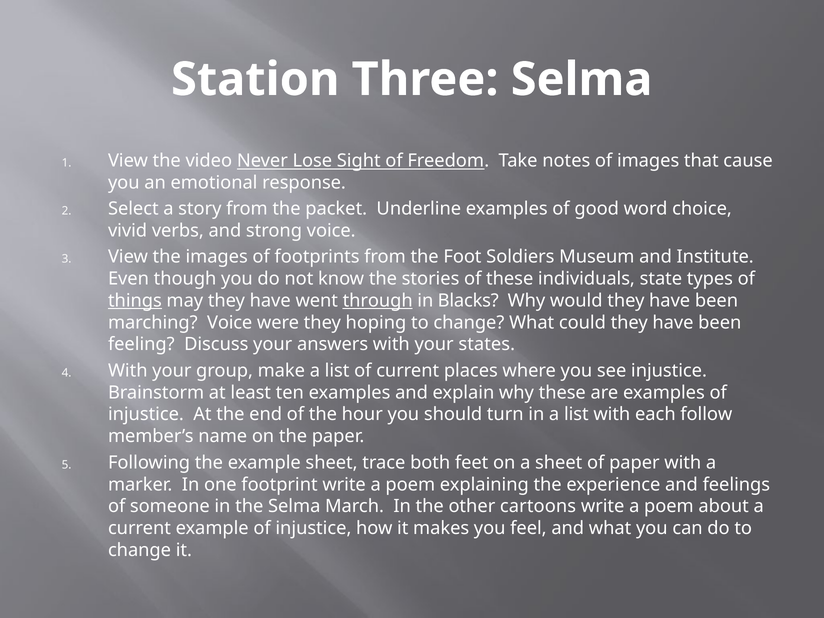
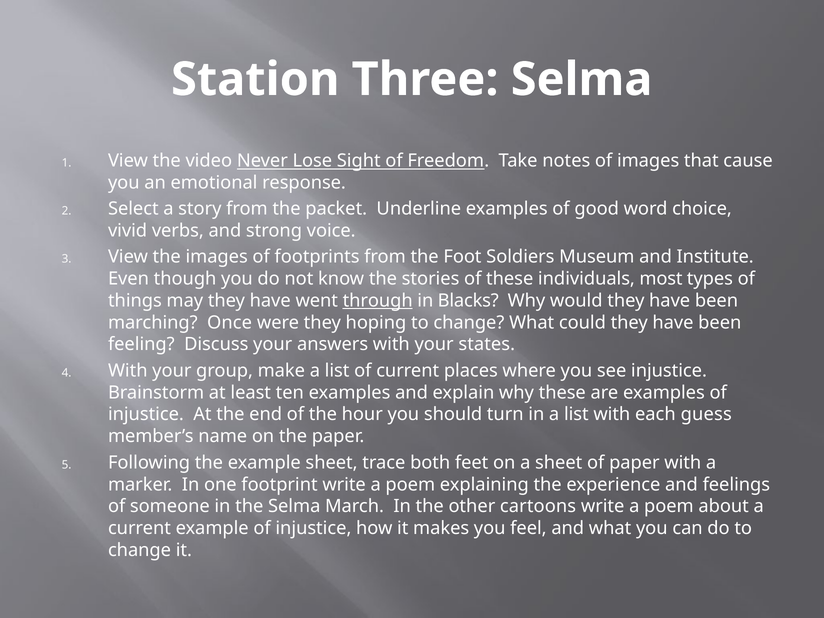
state: state -> most
things underline: present -> none
marching Voice: Voice -> Once
follow: follow -> guess
